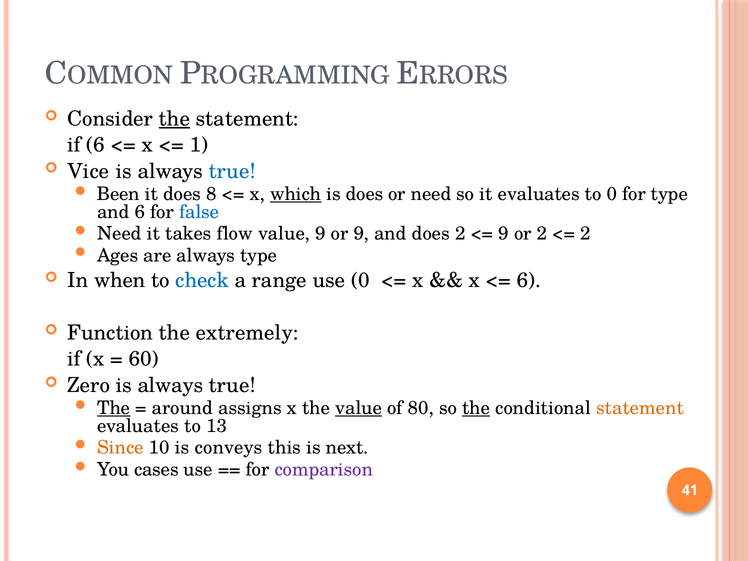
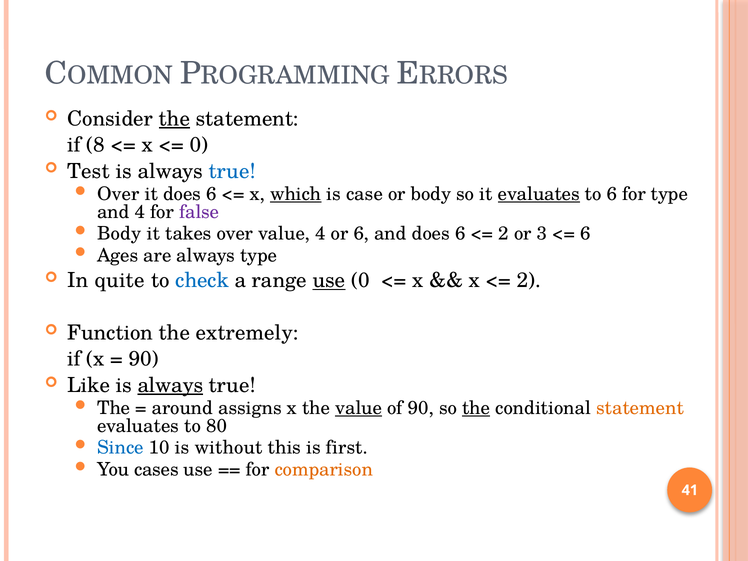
if 6: 6 -> 8
1 at (199, 145): 1 -> 0
Vice: Vice -> Test
Been at (118, 194): Been -> Over
it does 8: 8 -> 6
is does: does -> case
or need: need -> body
evaluates at (539, 194) underline: none -> present
to 0: 0 -> 6
and 6: 6 -> 4
false colour: blue -> purple
Need at (119, 234): Need -> Body
takes flow: flow -> over
value 9: 9 -> 4
or 9: 9 -> 6
and does 2: 2 -> 6
9 at (504, 234): 9 -> 2
or 2: 2 -> 3
2 at (585, 234): 2 -> 6
when: when -> quite
use at (329, 280) underline: none -> present
6 at (529, 280): 6 -> 2
60 at (144, 359): 60 -> 90
Zero: Zero -> Like
always at (170, 385) underline: none -> present
The at (114, 408) underline: present -> none
of 80: 80 -> 90
13: 13 -> 80
Since colour: orange -> blue
conveys: conveys -> without
next: next -> first
comparison colour: purple -> orange
